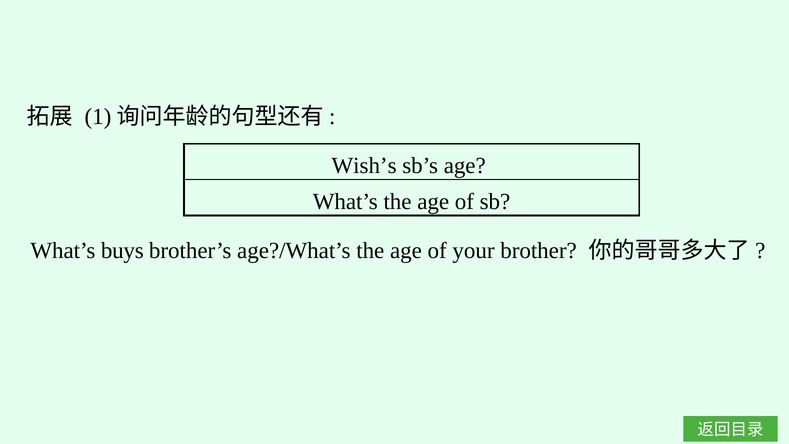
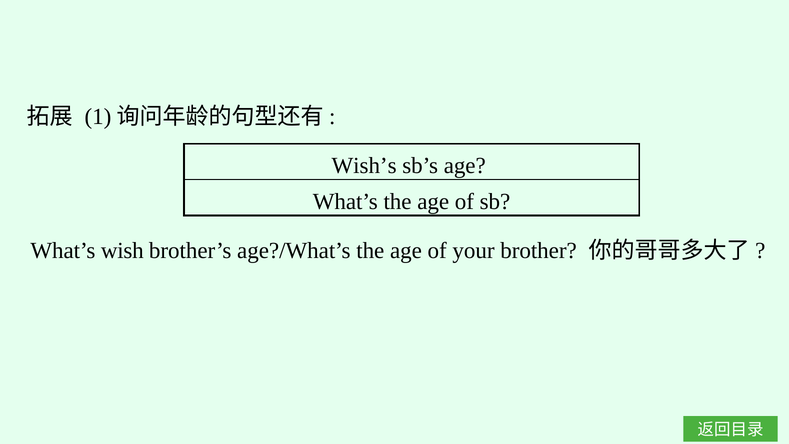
buys: buys -> wish
